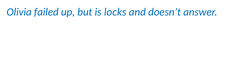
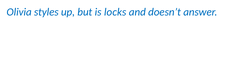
failed: failed -> styles
